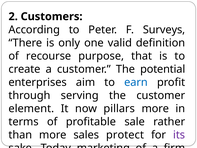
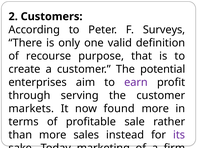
earn colour: blue -> purple
element: element -> markets
pillars: pillars -> found
protect: protect -> instead
